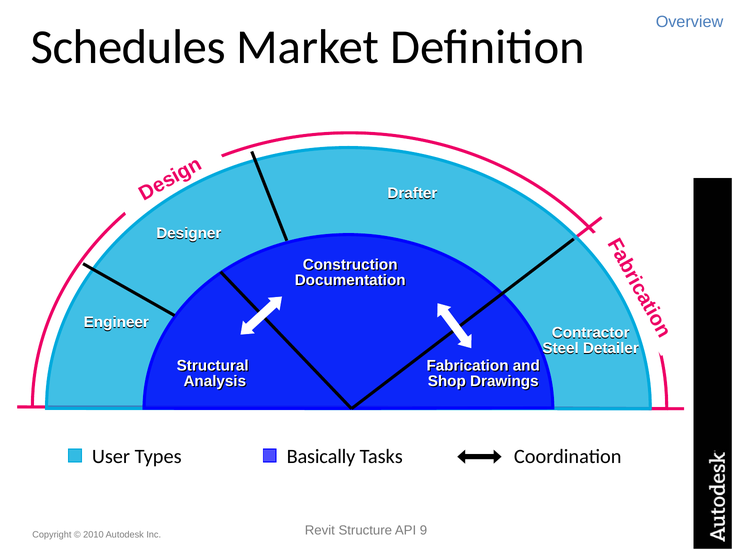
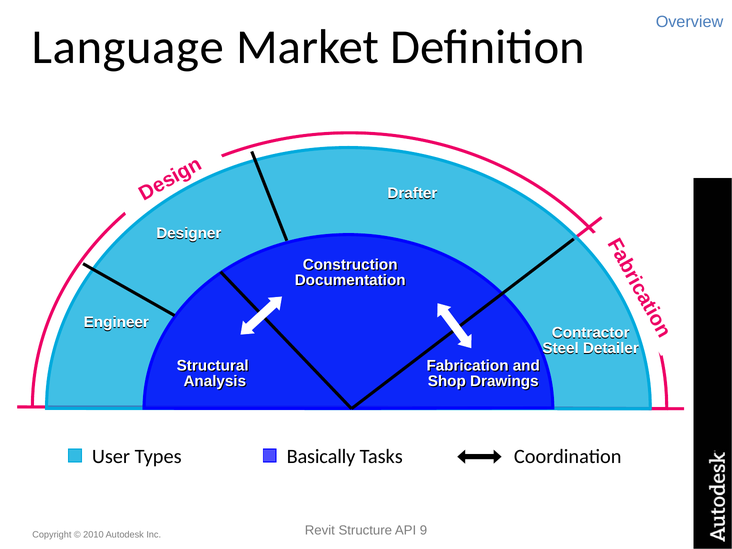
Schedules: Schedules -> Language
